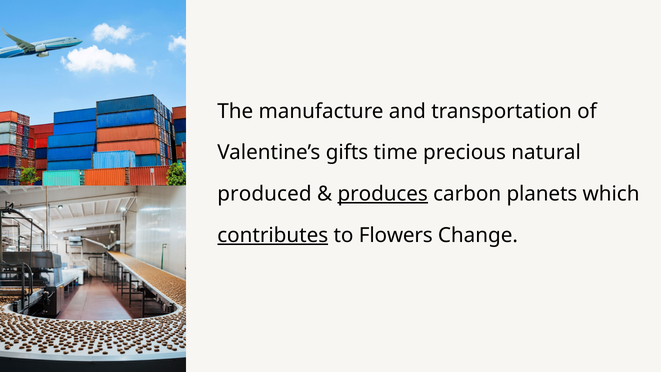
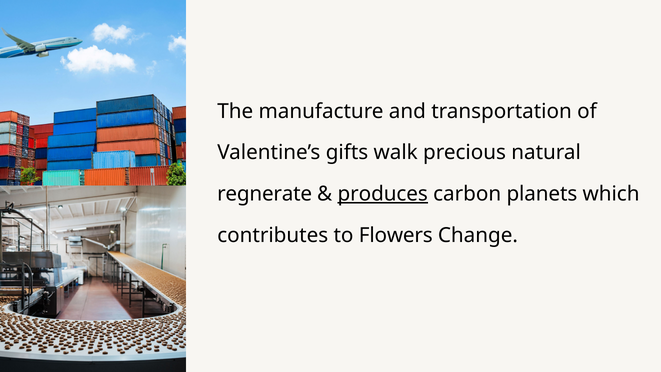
time: time -> walk
produced: produced -> regnerate
contributes underline: present -> none
